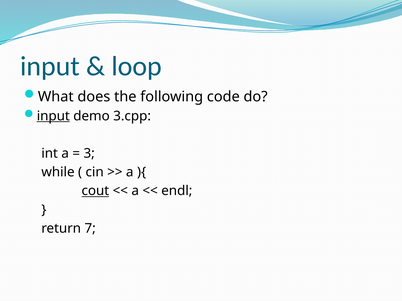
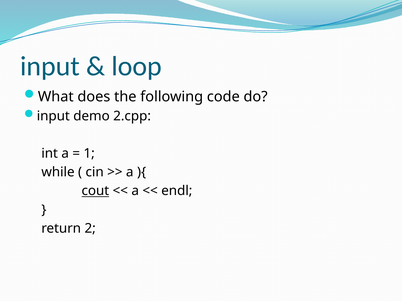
input at (53, 116) underline: present -> none
3.cpp: 3.cpp -> 2.cpp
3: 3 -> 1
7: 7 -> 2
